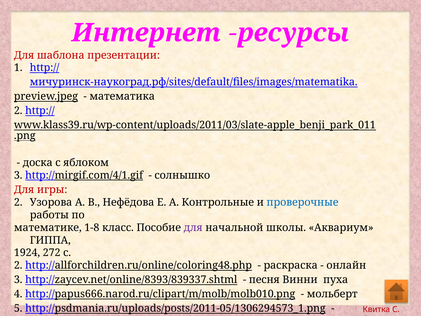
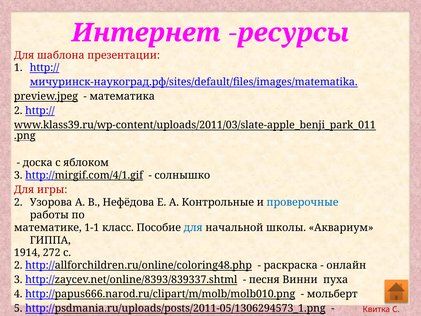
1-8: 1-8 -> 1-1
для at (193, 227) colour: purple -> blue
1924: 1924 -> 1914
